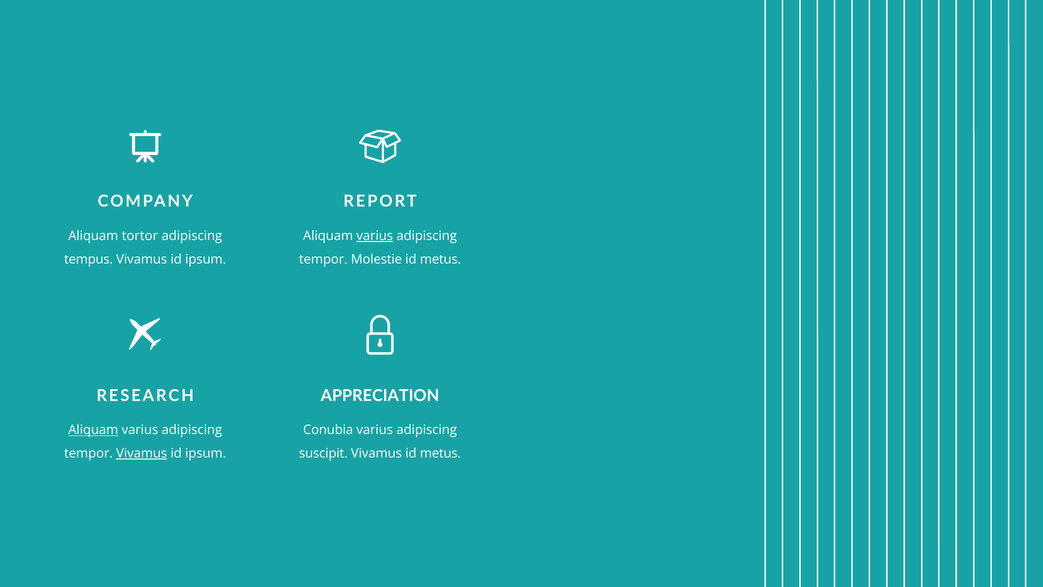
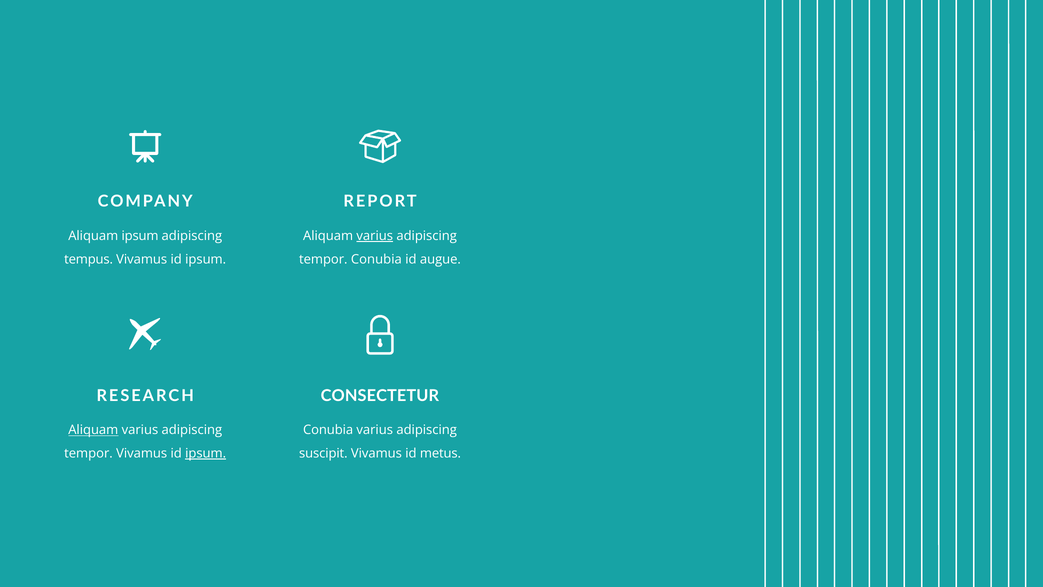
Aliquam tortor: tortor -> ipsum
tempor Molestie: Molestie -> Conubia
metus at (440, 259): metus -> augue
APPRECIATION: APPRECIATION -> CONSECTETUR
Vivamus at (142, 453) underline: present -> none
ipsum at (206, 453) underline: none -> present
